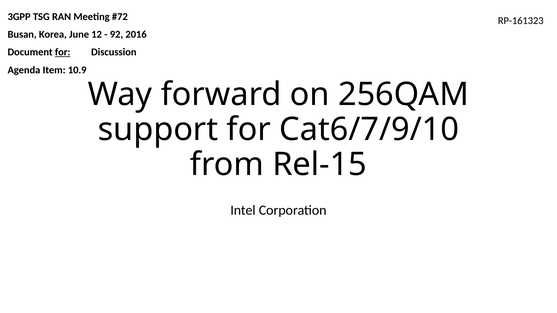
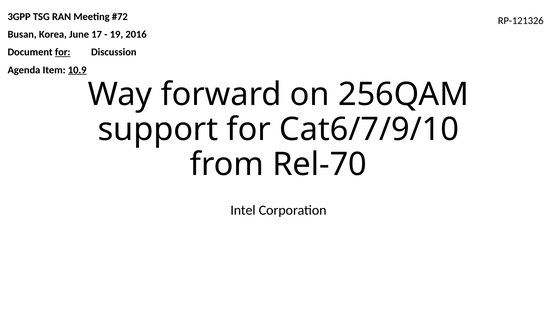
RP-161323: RP-161323 -> RP-121326
12: 12 -> 17
92: 92 -> 19
10.9 underline: none -> present
Rel-15: Rel-15 -> Rel-70
